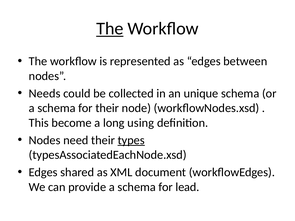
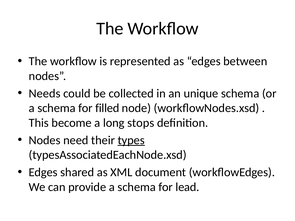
The at (110, 29) underline: present -> none
for their: their -> filled
using: using -> stops
